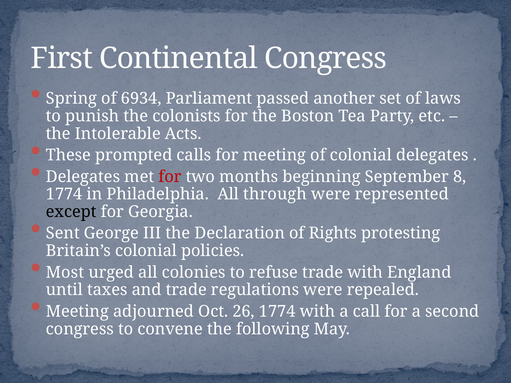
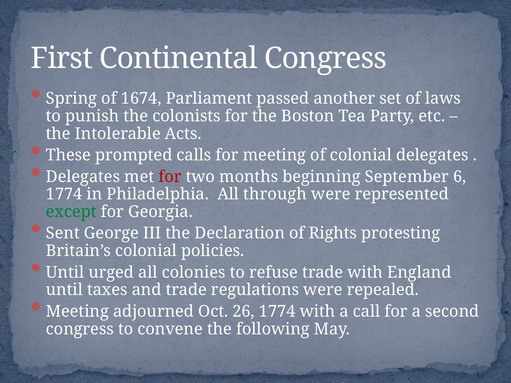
6934: 6934 -> 1674
8: 8 -> 6
except colour: black -> green
Most at (65, 273): Most -> Until
